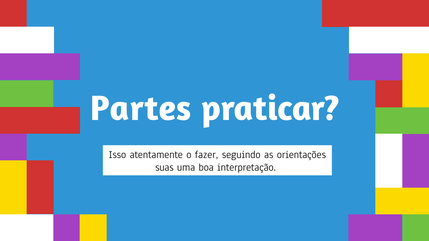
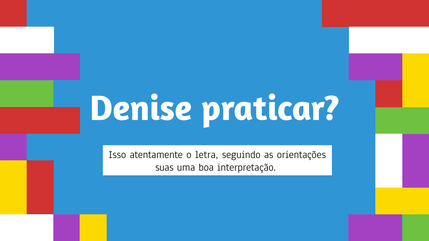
Partes: Partes -> Denise
fazer: fazer -> letra
